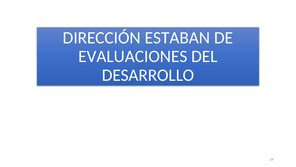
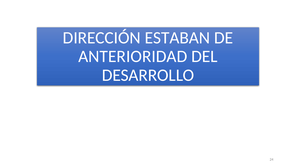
EVALUACIONES: EVALUACIONES -> ANTERIORIDAD
